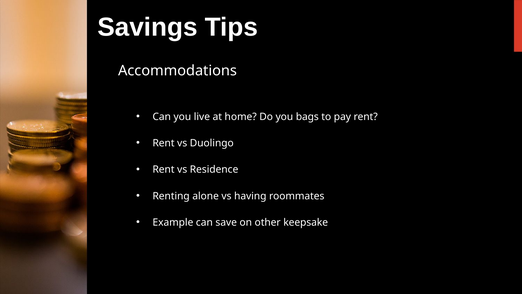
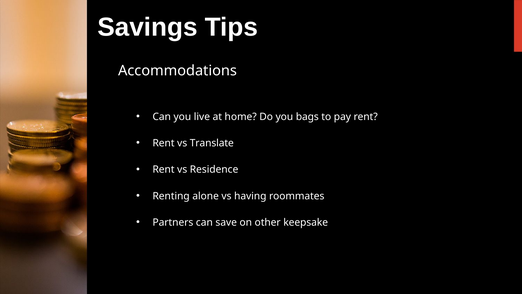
Duolingo: Duolingo -> Translate
Example: Example -> Partners
